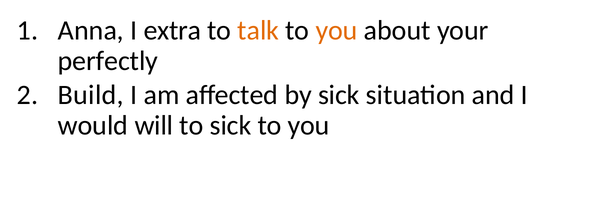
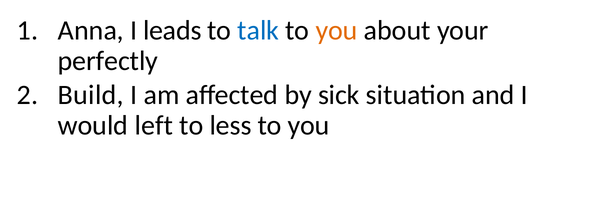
extra: extra -> leads
talk colour: orange -> blue
will: will -> left
to sick: sick -> less
